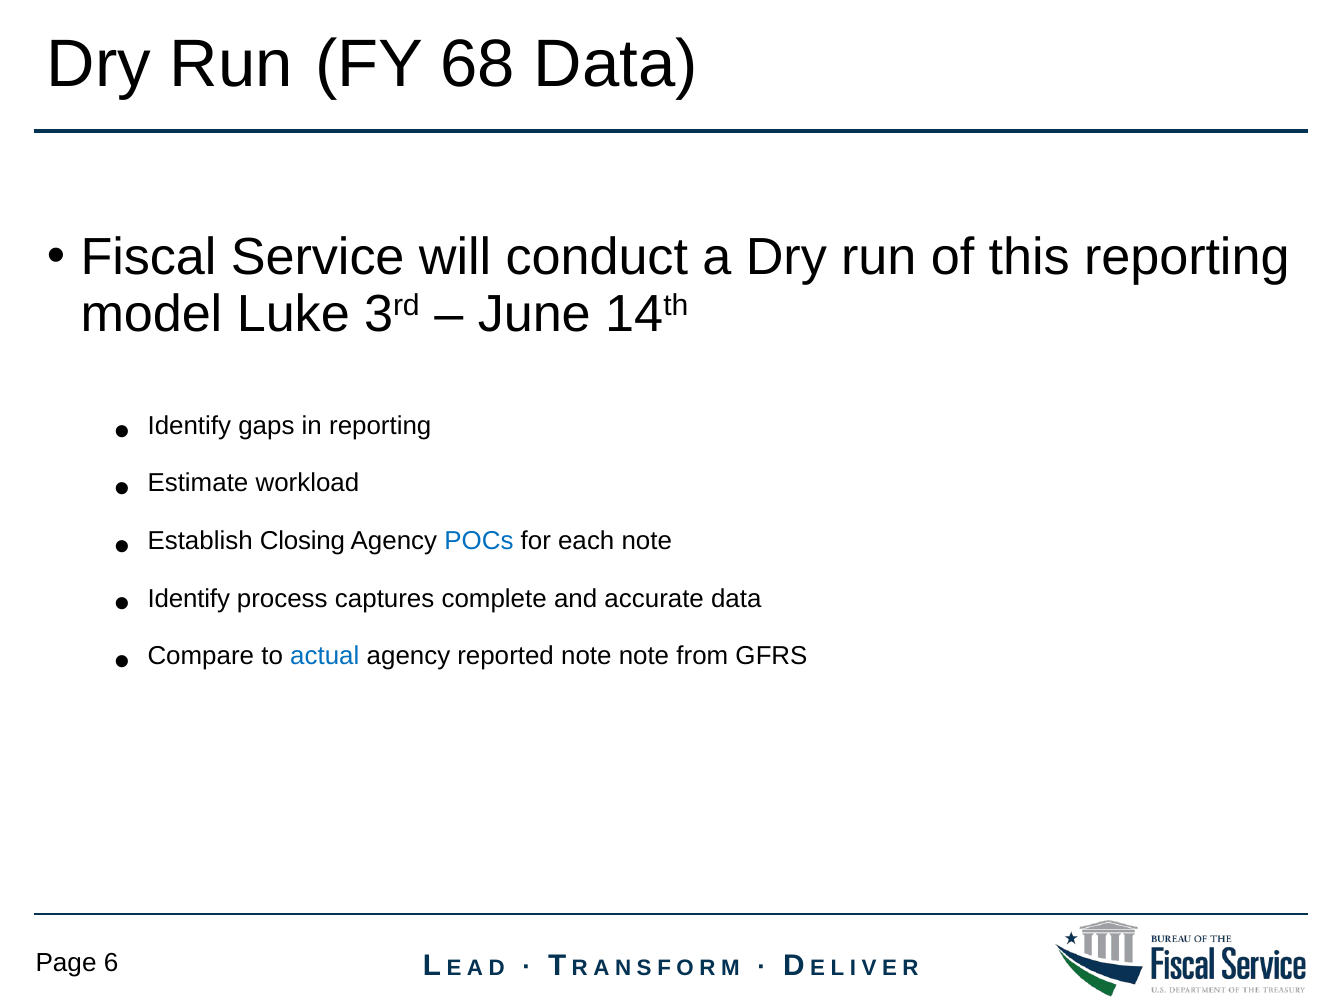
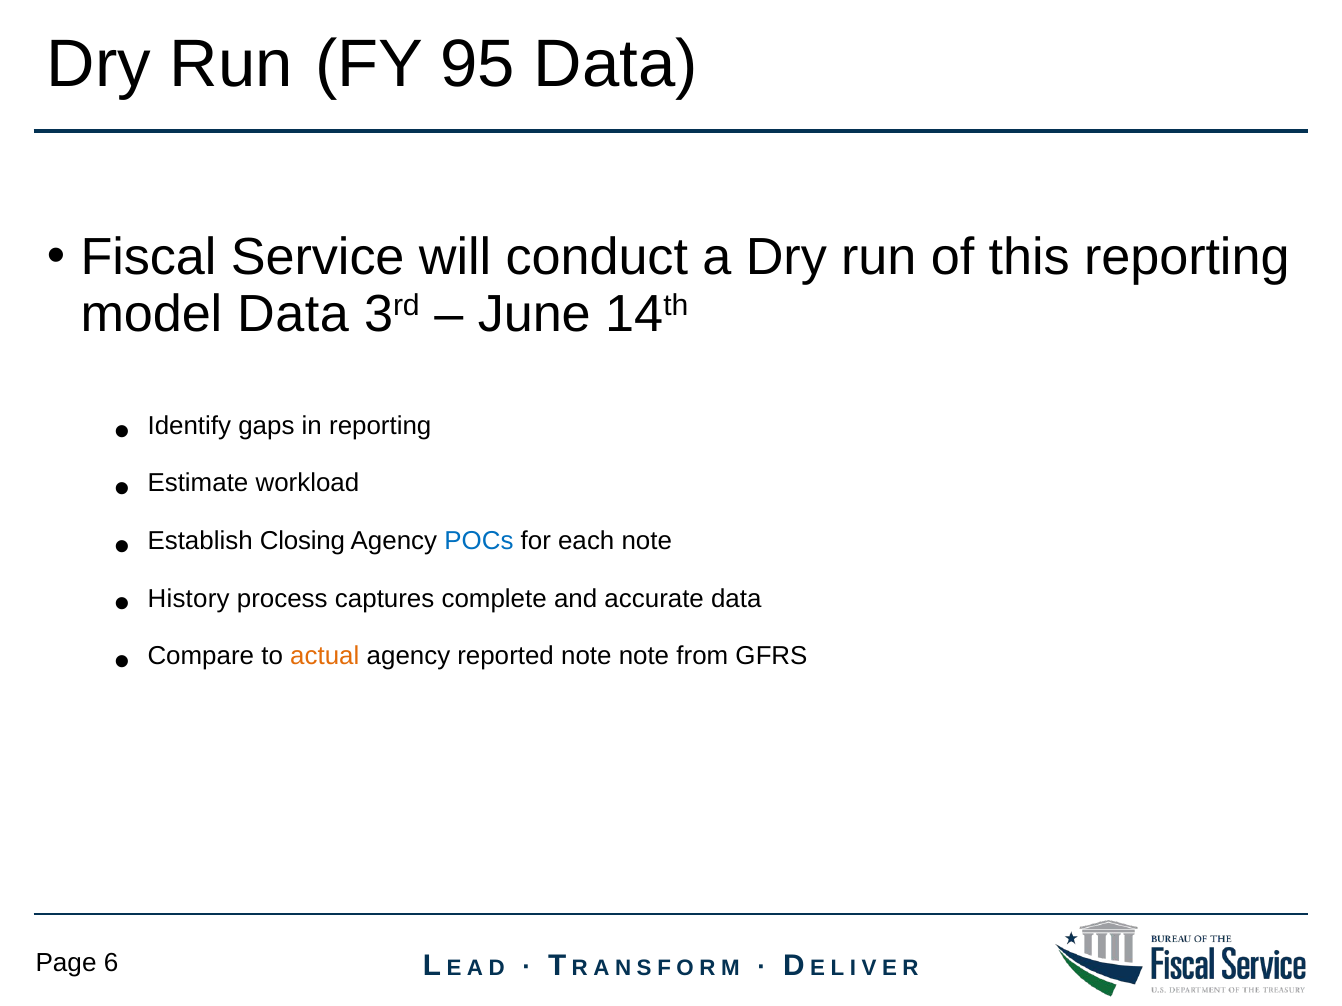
68: 68 -> 95
model Luke: Luke -> Data
Identify at (189, 599): Identify -> History
actual colour: blue -> orange
